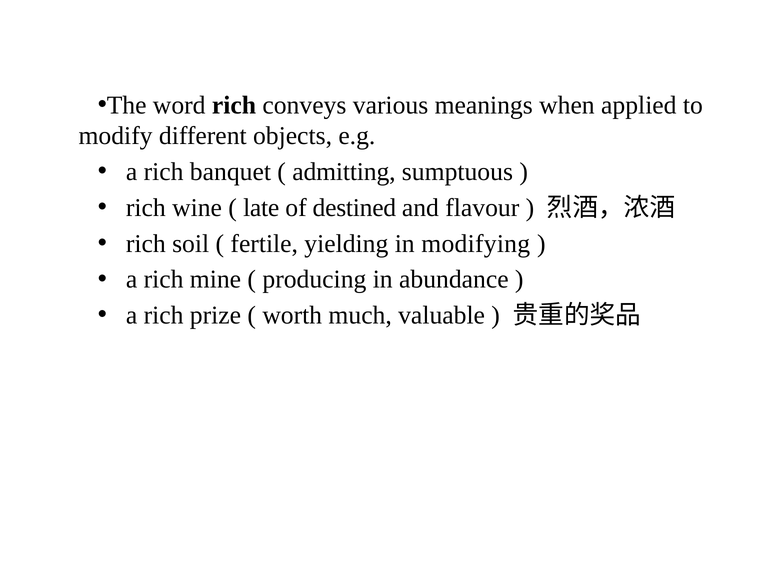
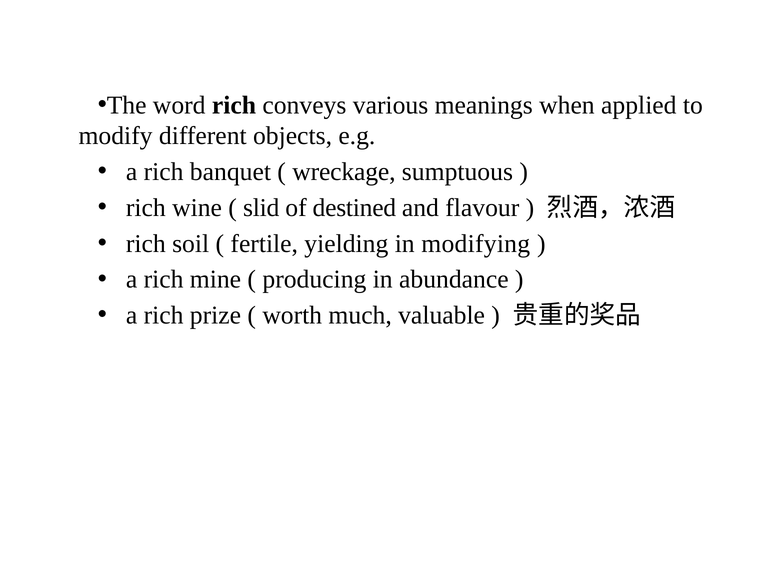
admitting: admitting -> wreckage
late: late -> slid
